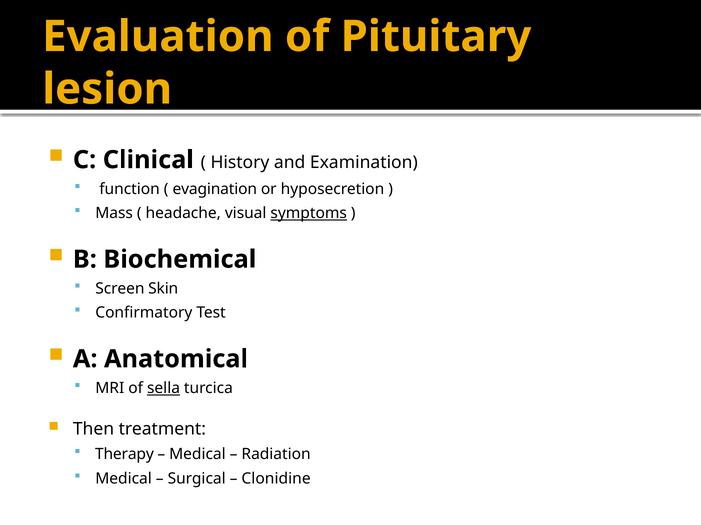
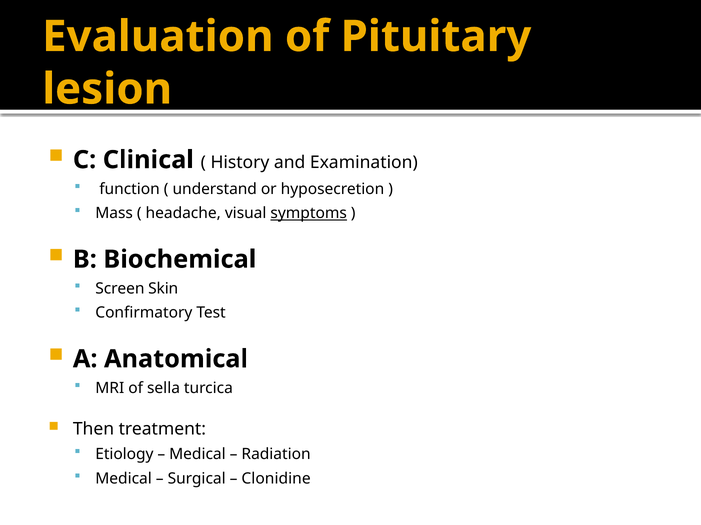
evagination: evagination -> understand
sella underline: present -> none
Therapy: Therapy -> Etiology
